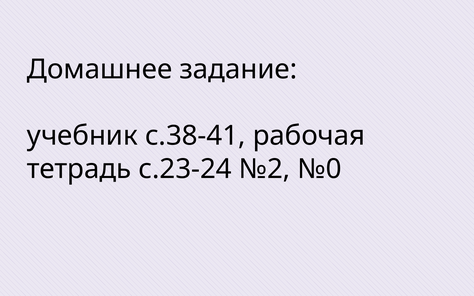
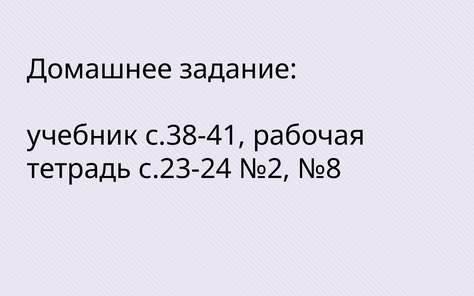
№0: №0 -> №8
